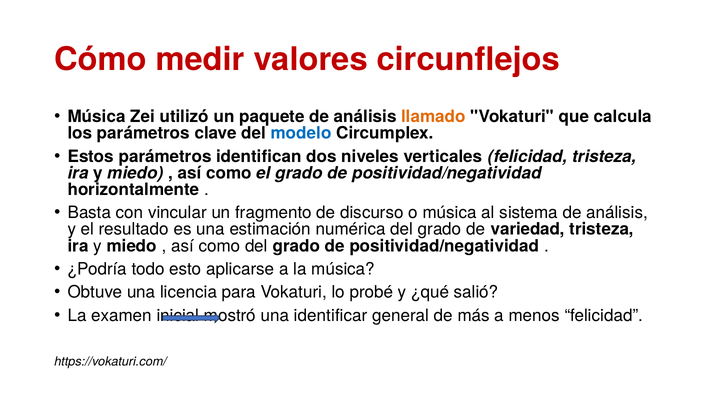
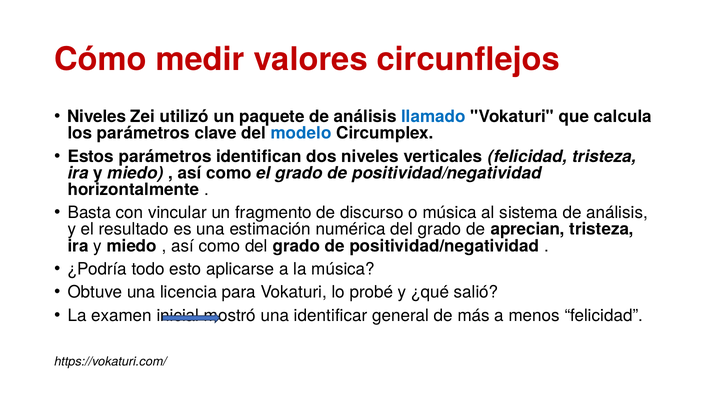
Música at (97, 117): Música -> Niveles
llamado colour: orange -> blue
variedad: variedad -> aprecian
